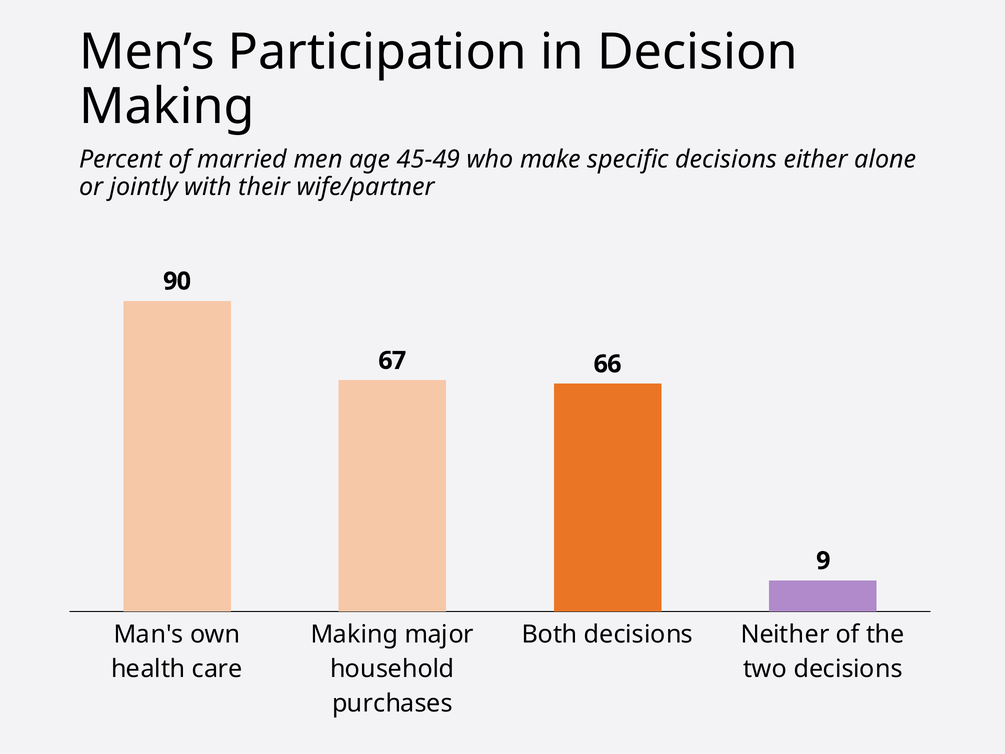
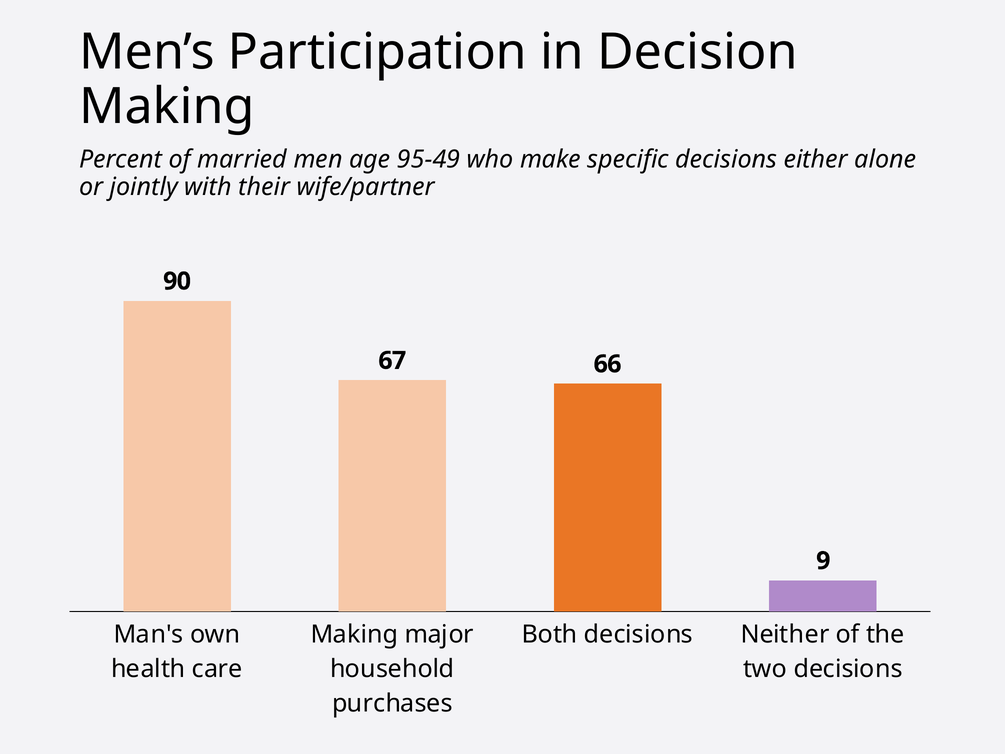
45-49: 45-49 -> 95-49
